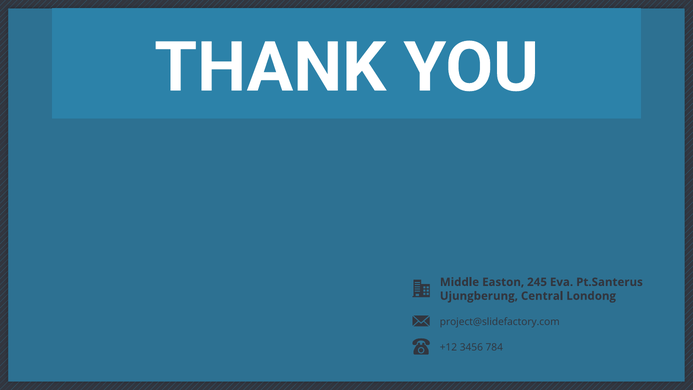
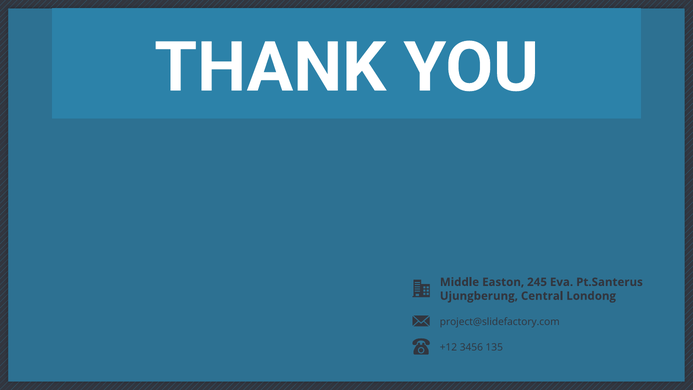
784: 784 -> 135
